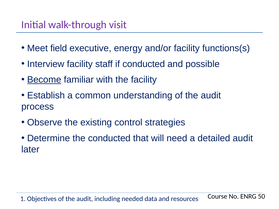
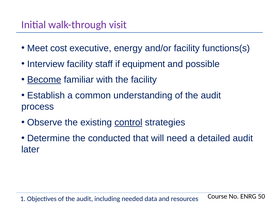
field: field -> cost
if conducted: conducted -> equipment
control underline: none -> present
